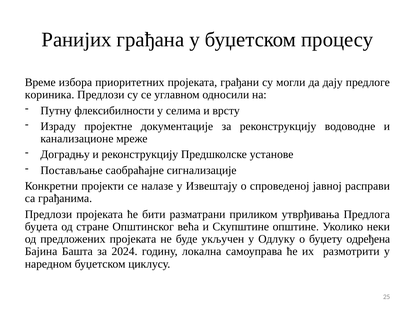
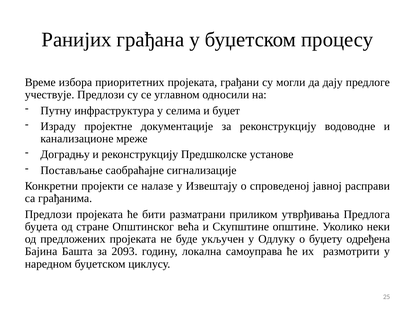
кориника: кориника -> учествује
флексибилности: флексибилности -> инфраструктура
врсту: врсту -> буџет
2024: 2024 -> 2093
